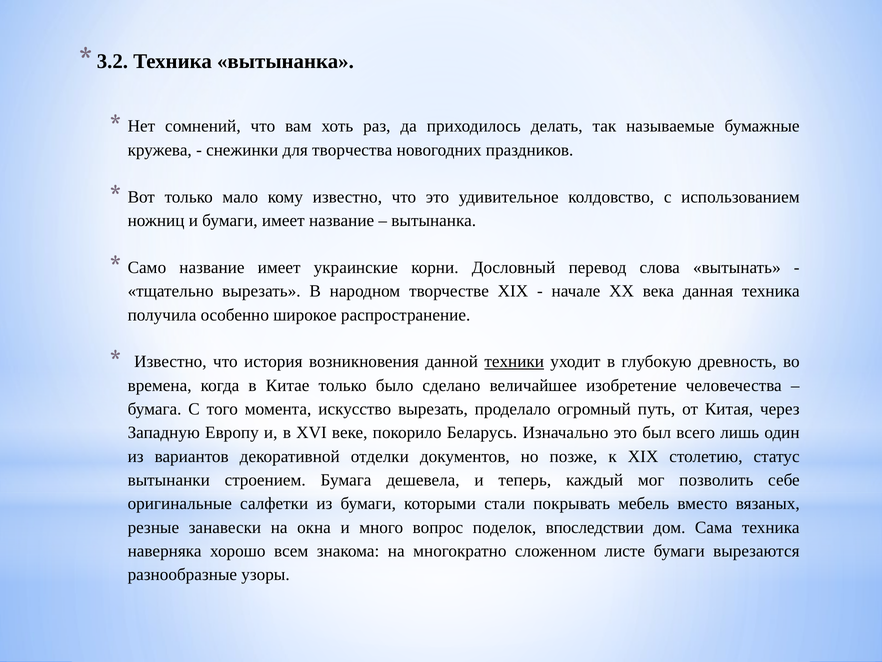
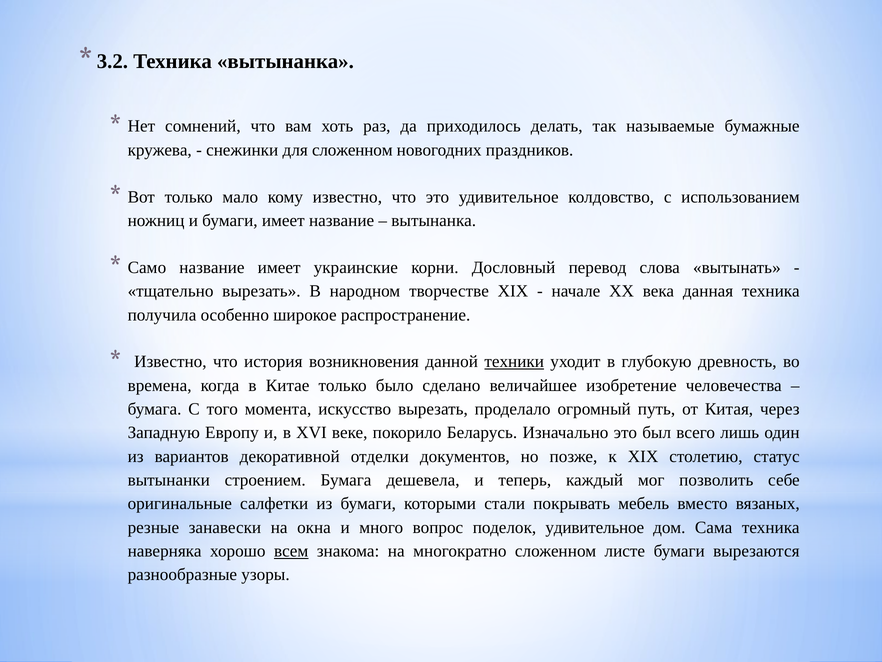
для творчества: творчества -> сложенном
поделок впоследствии: впоследствии -> удивительное
всем underline: none -> present
